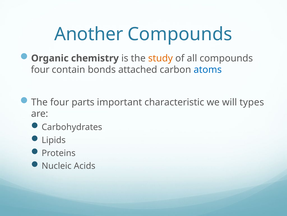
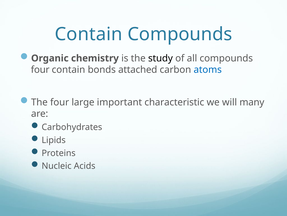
Another at (89, 34): Another -> Contain
study colour: orange -> black
parts: parts -> large
types: types -> many
